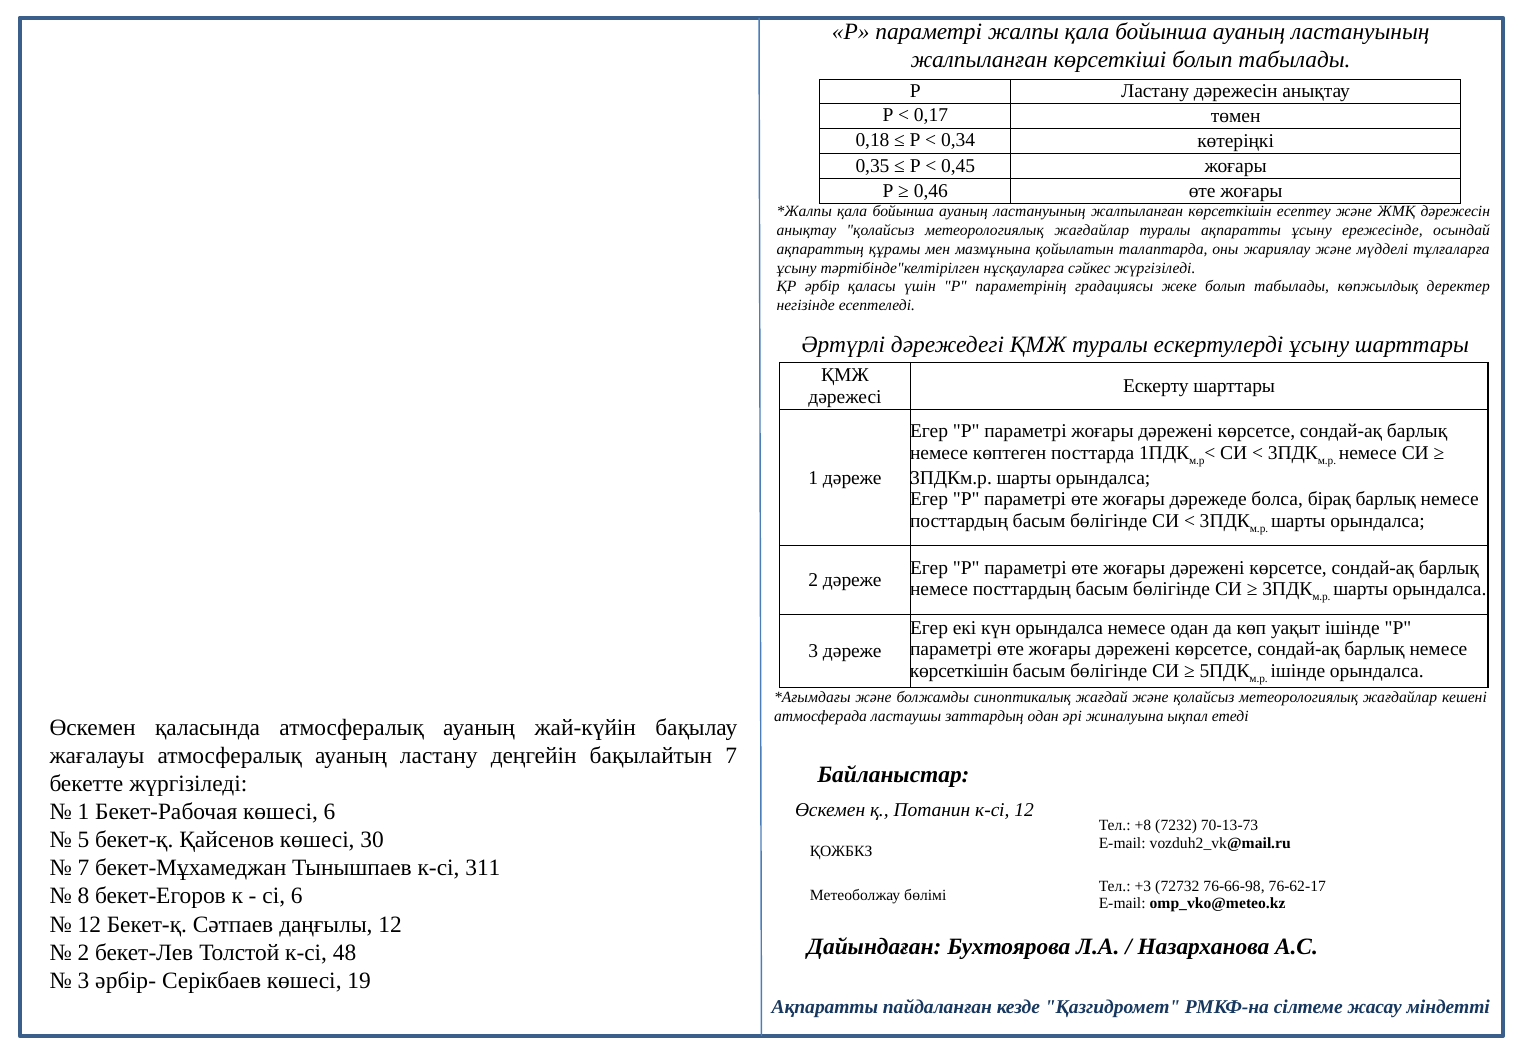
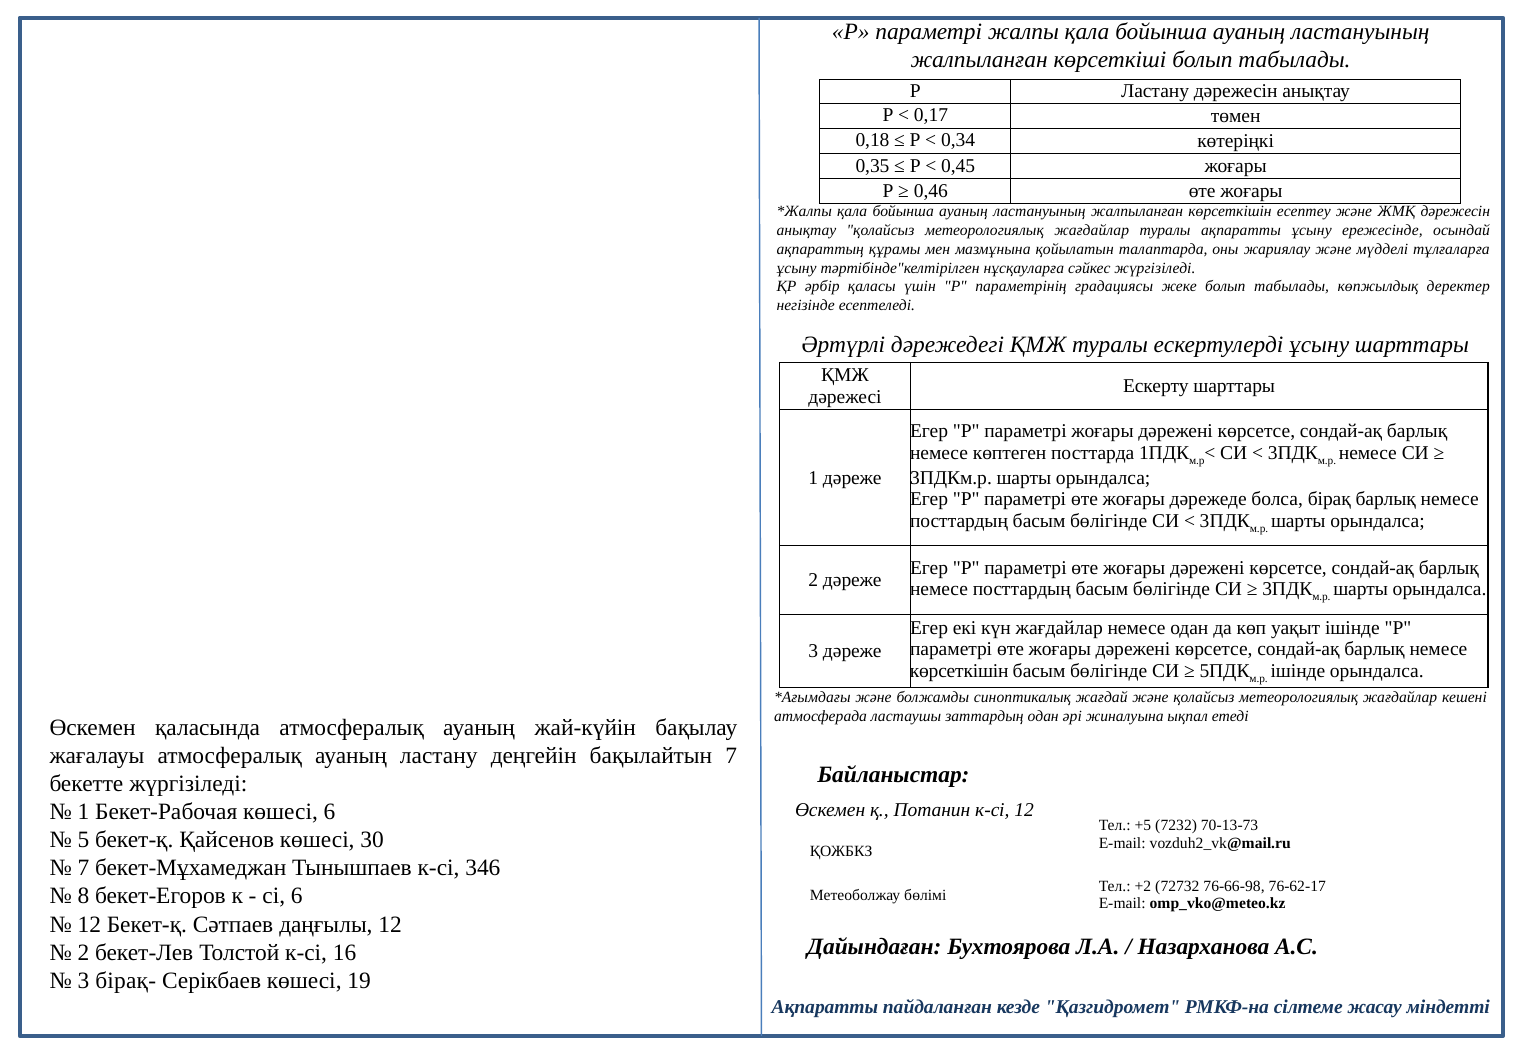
күн орындалса: орындалса -> жағдайлар
+8: +8 -> +5
311: 311 -> 346
+3: +3 -> +2
48: 48 -> 16
әрбір-: әрбір- -> бірақ-
